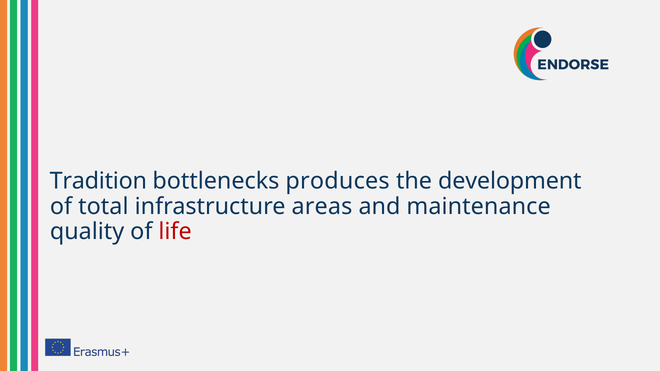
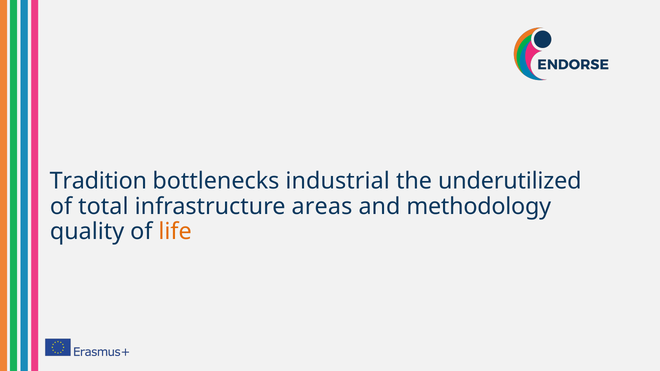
produces: produces -> industrial
development: development -> underutilized
maintenance: maintenance -> methodology
life colour: red -> orange
